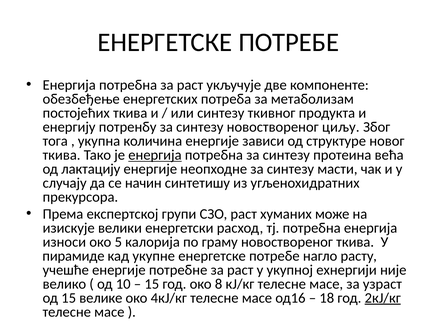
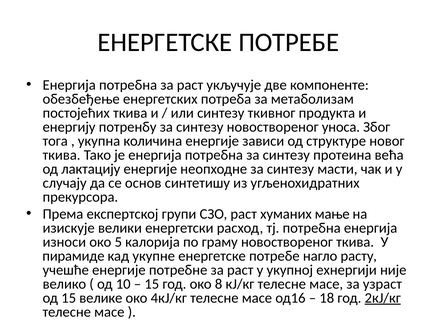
циљу: циљу -> уноса
енергија at (155, 155) underline: present -> none
начин: начин -> основ
може: може -> мање
